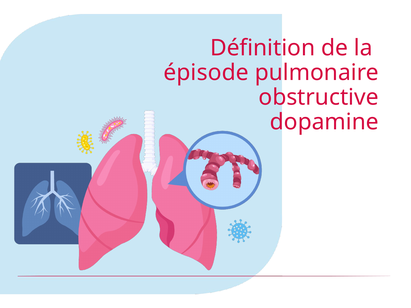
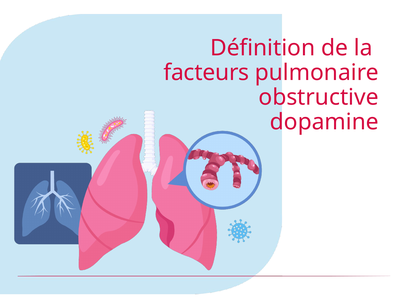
épisode: épisode -> facteurs
